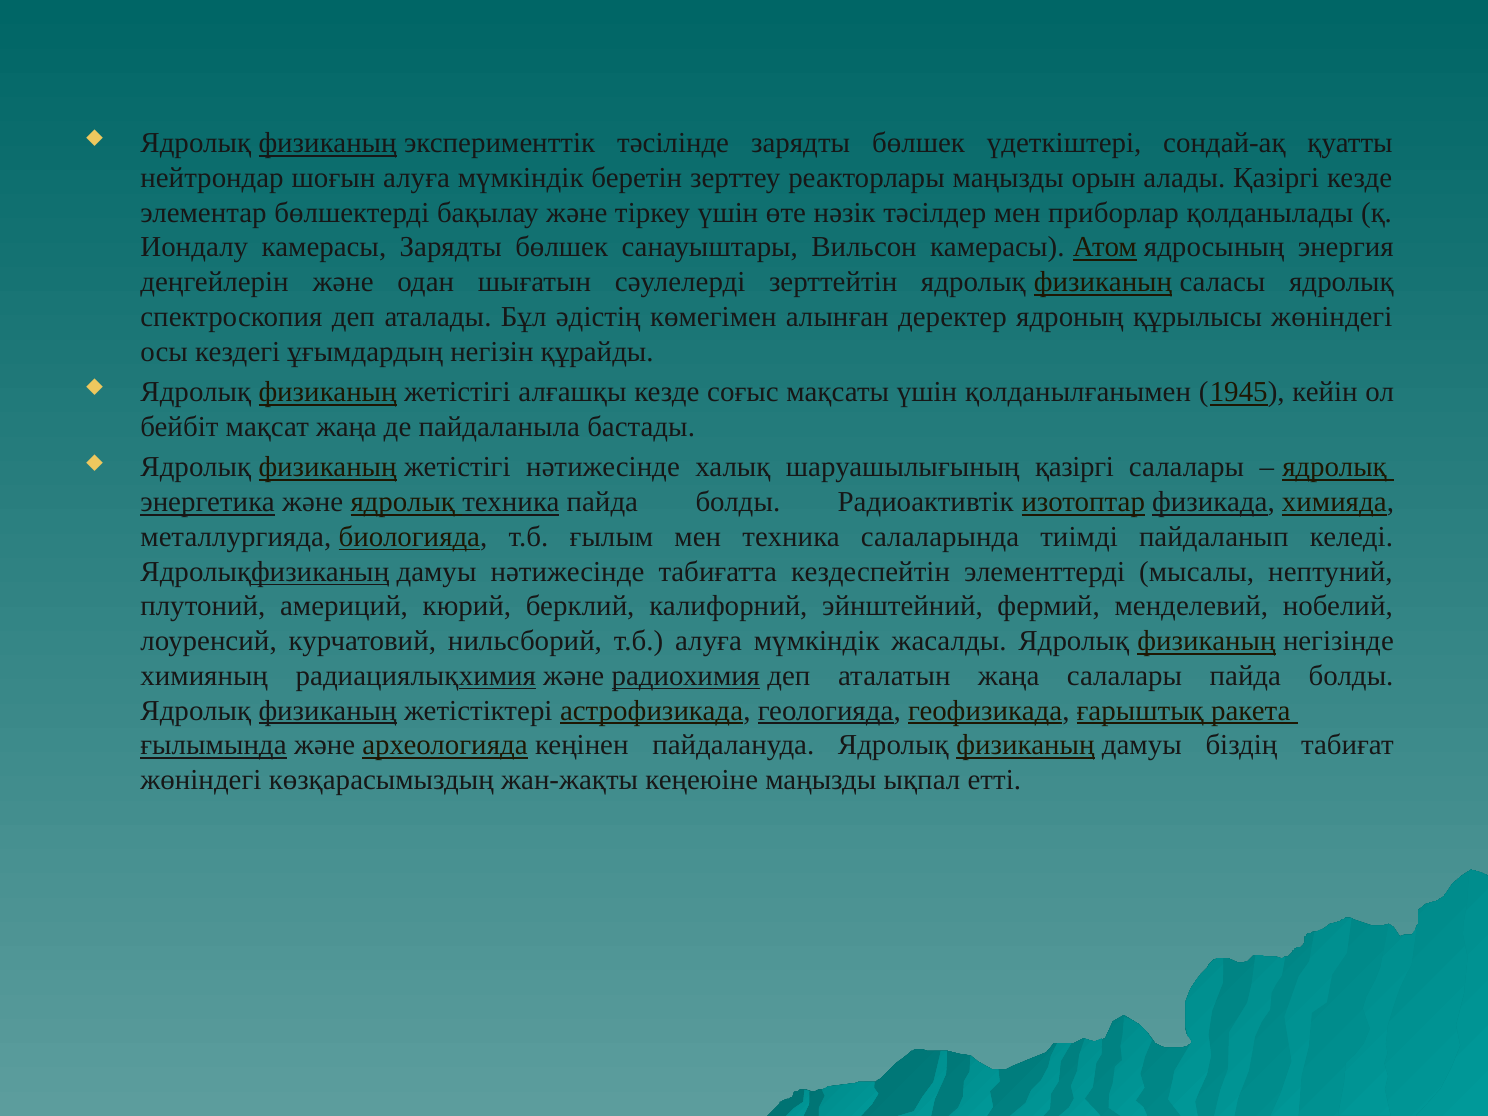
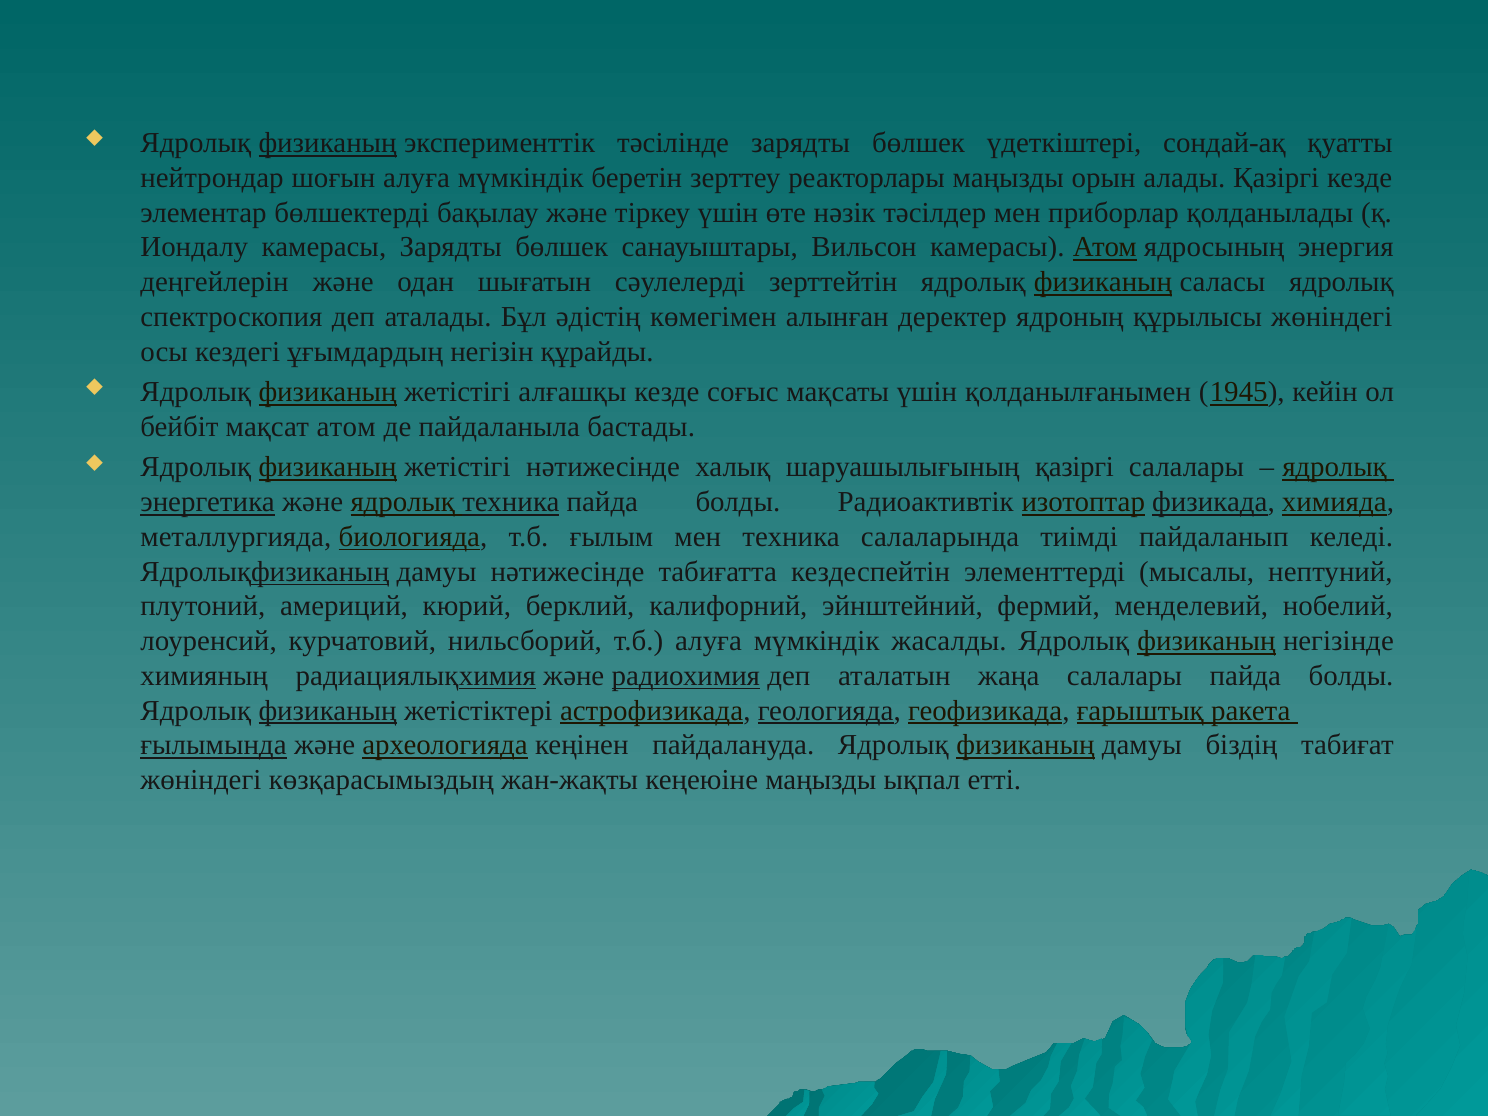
мақсат жаңа: жаңа -> атом
